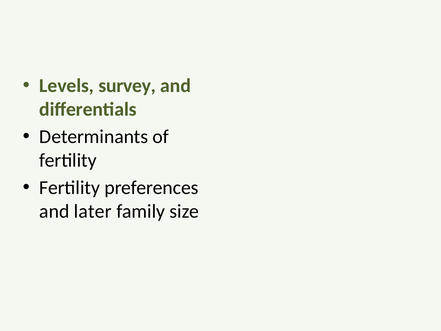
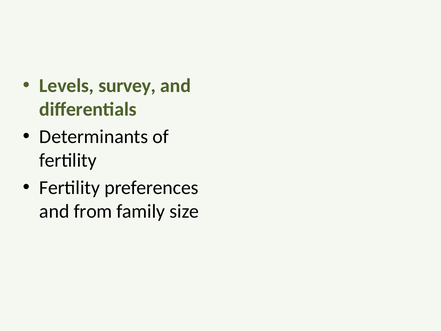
later: later -> from
